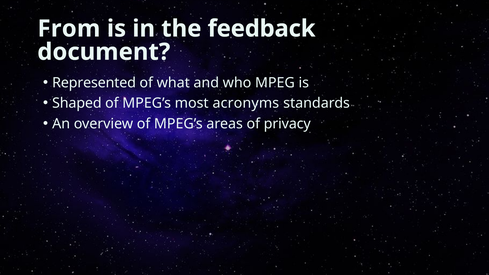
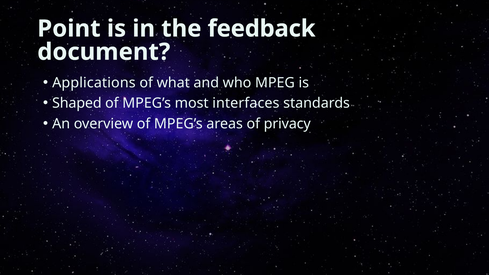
From: From -> Point
Represented: Represented -> Applications
acronyms: acronyms -> interfaces
